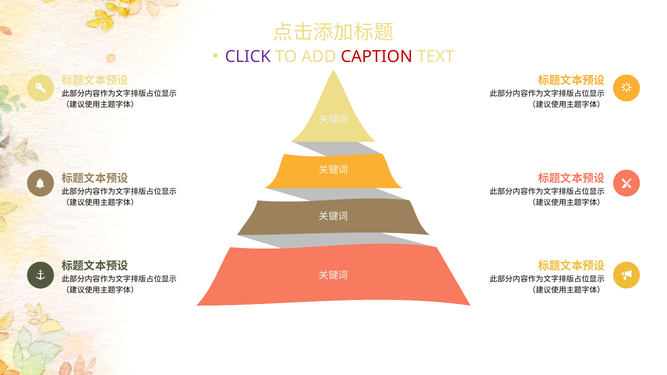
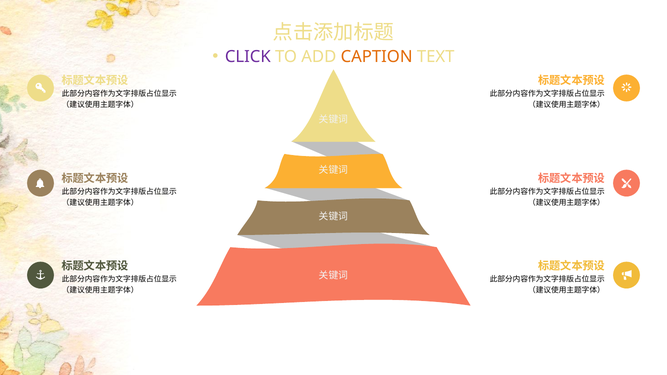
CAPTION colour: red -> orange
